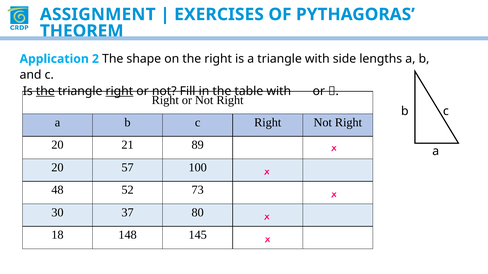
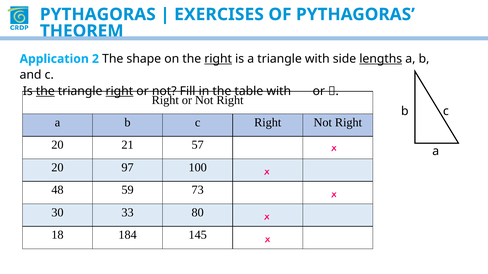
ASSIGNMENT at (98, 14): ASSIGNMENT -> PYTHAGORAS
right at (218, 59) underline: none -> present
lengths underline: none -> present
89: 89 -> 57
57: 57 -> 97
52: 52 -> 59
37: 37 -> 33
148: 148 -> 184
